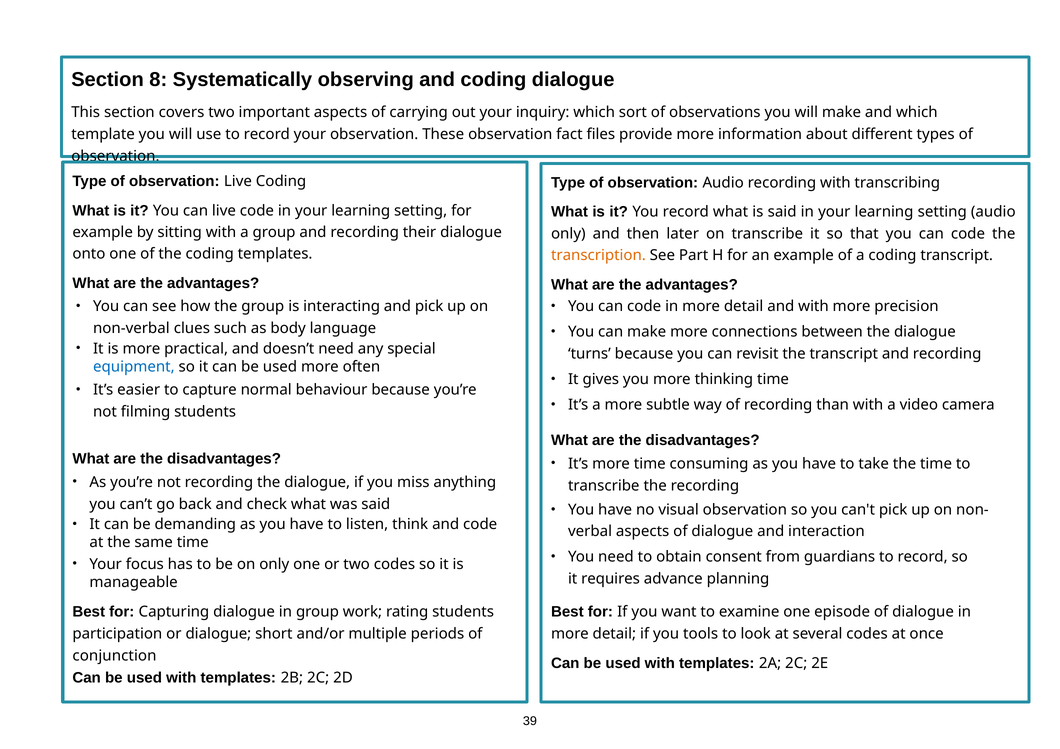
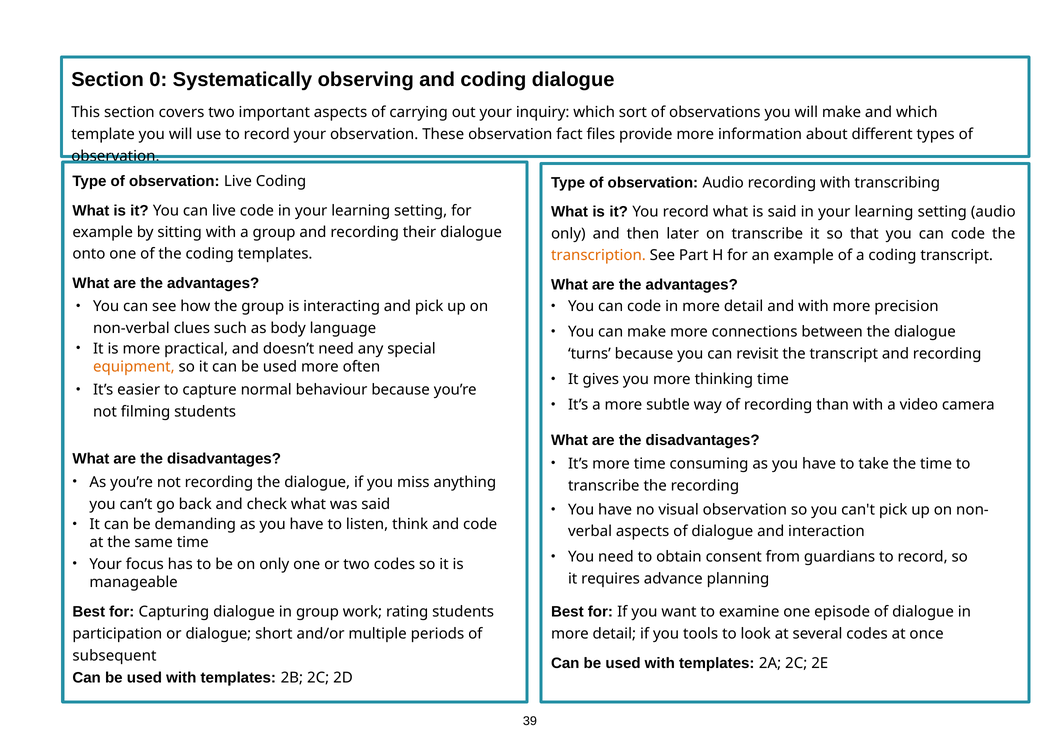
8: 8 -> 0
equipment colour: blue -> orange
conjunction: conjunction -> subsequent
